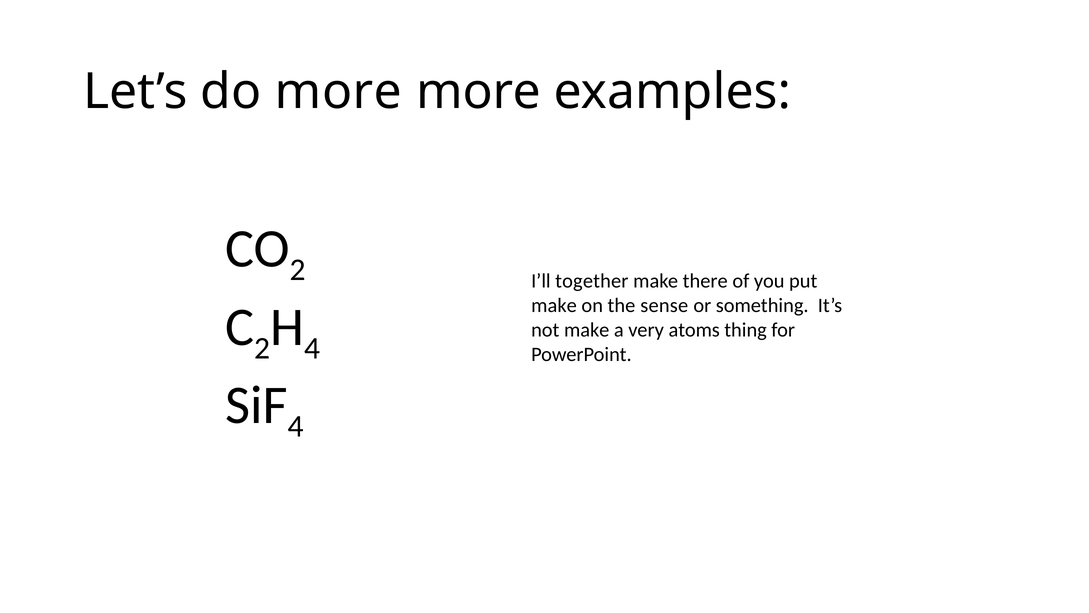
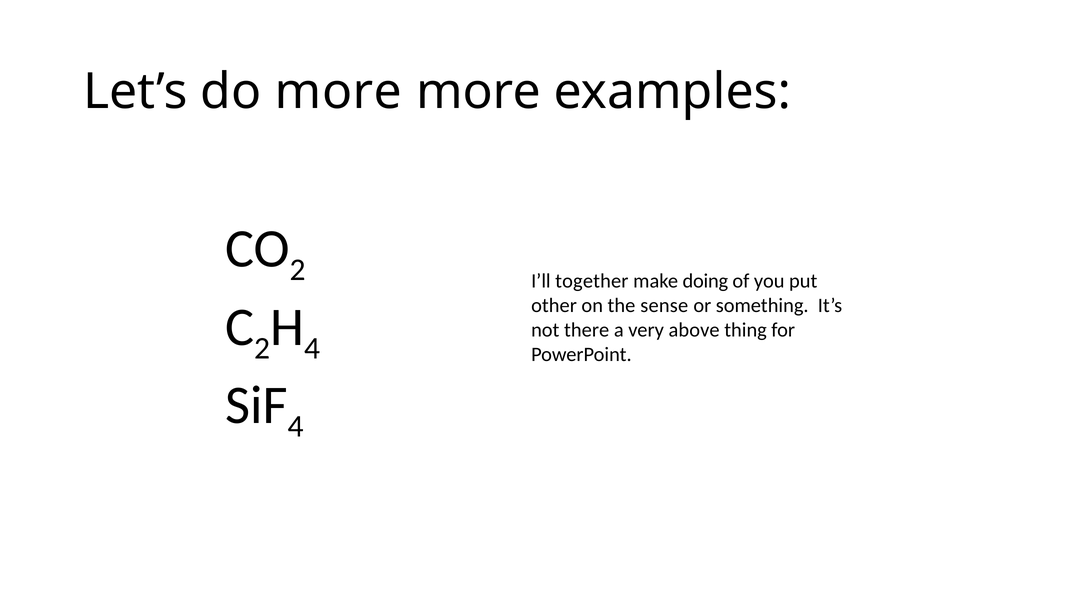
there: there -> doing
make at (554, 305): make -> other
not make: make -> there
atoms: atoms -> above
